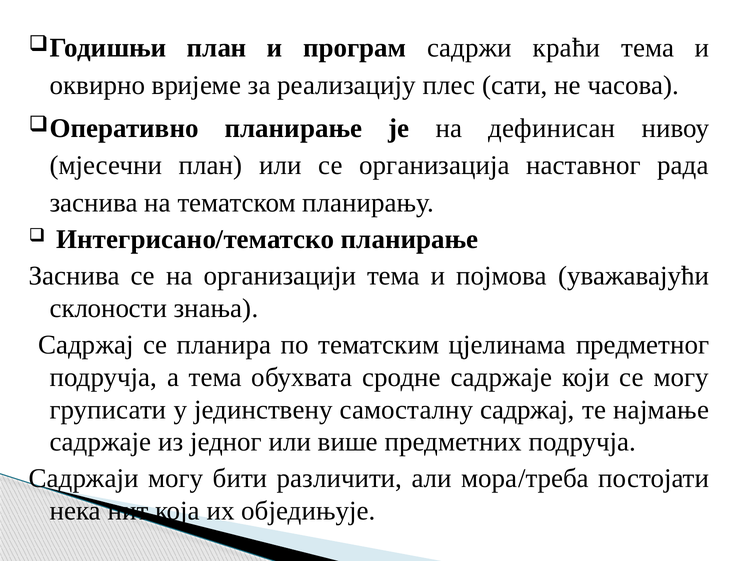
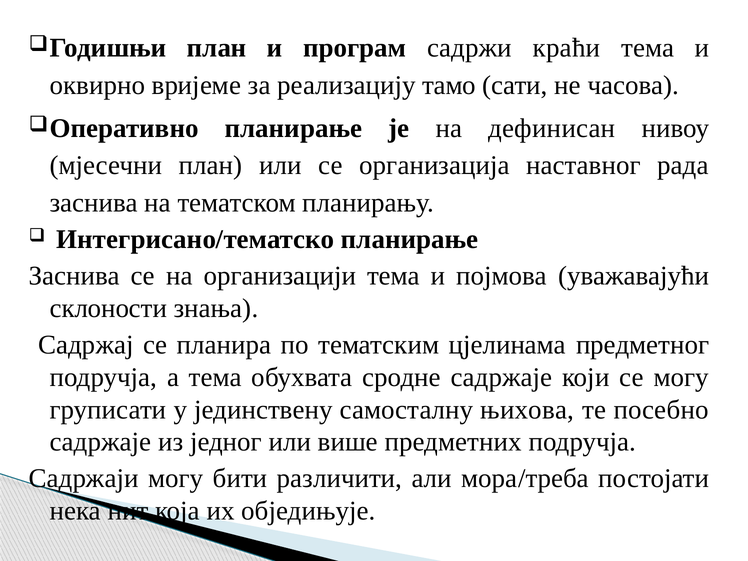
плес: плес -> тамо
самосталну садржај: садржај -> њихова
најмање: најмање -> посебно
